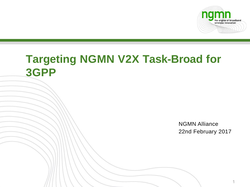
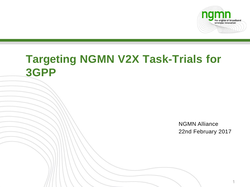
Task-Broad: Task-Broad -> Task-Trials
